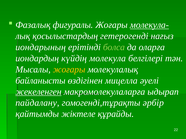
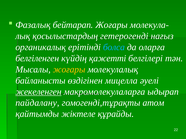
фигуралы: фигуралы -> бейтарап
молекула- underline: present -> none
иондарының: иондарының -> органикалық
болса colour: light green -> light blue
иондардың: иондардың -> белгіленген
молекула: молекула -> қажетті
әрбір: әрбір -> атом
